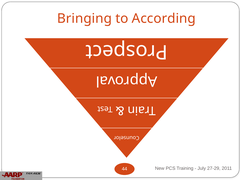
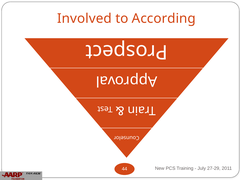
Bringing: Bringing -> Involved
